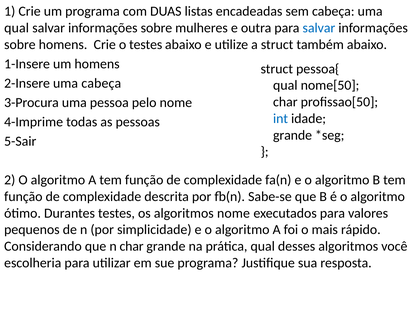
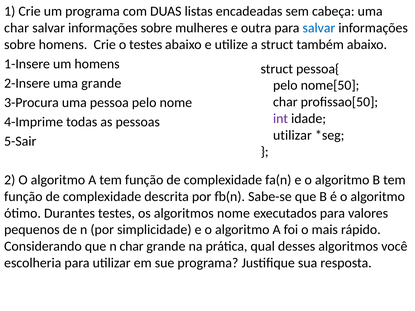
qual at (17, 28): qual -> char
uma cabeça: cabeça -> grande
qual at (285, 85): qual -> pelo
int colour: blue -> purple
grande at (293, 135): grande -> utilizar
